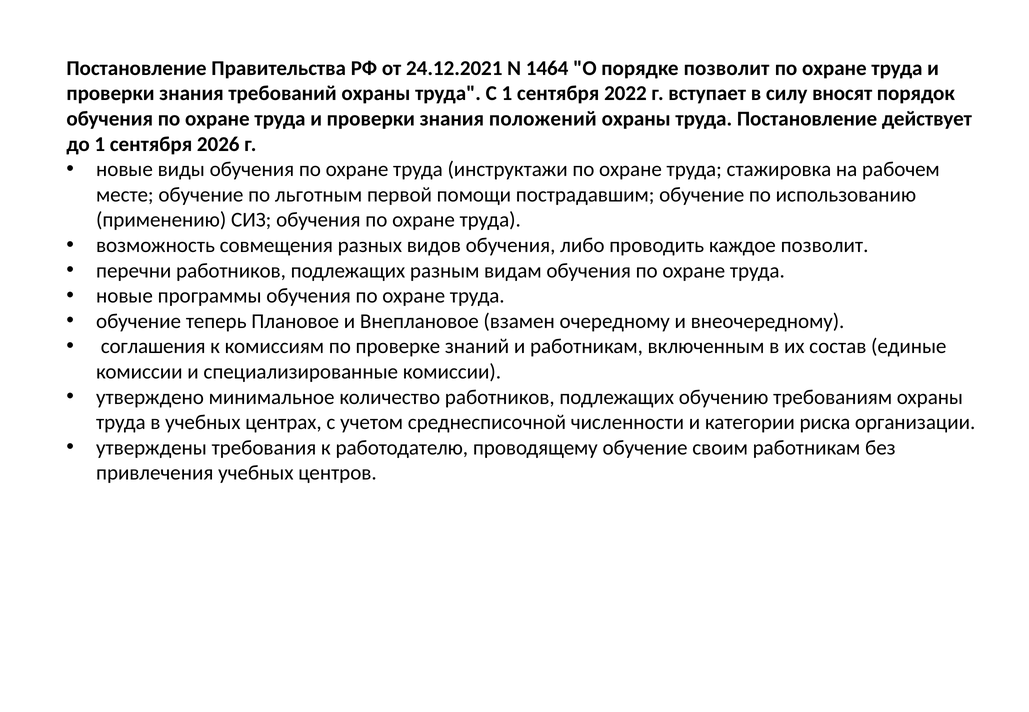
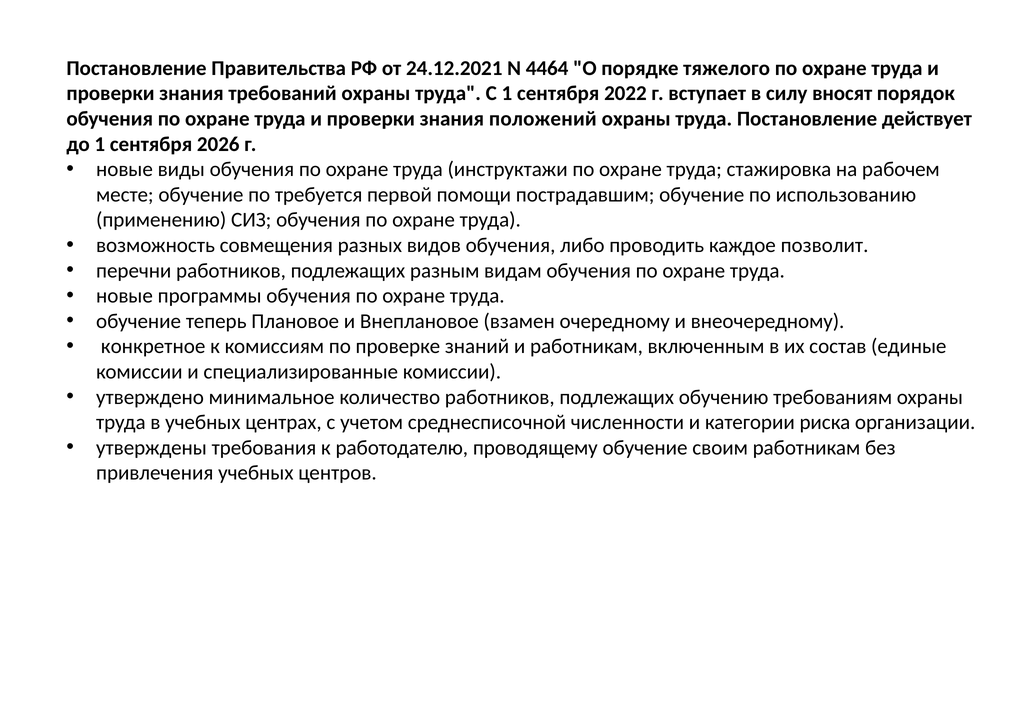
1464: 1464 -> 4464
порядке позволит: позволит -> тяжелого
льготным: льготным -> требуется
соглашения: соглашения -> конкретное
